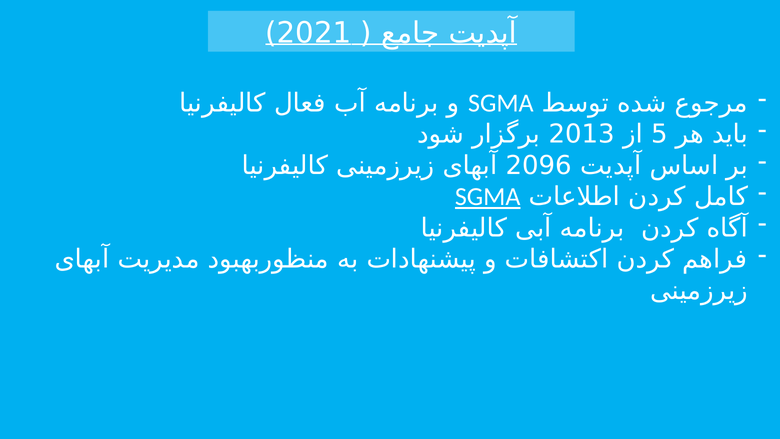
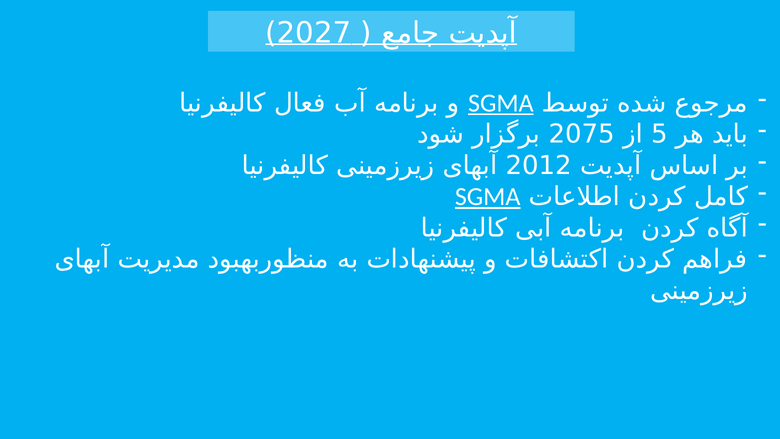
2021: 2021 -> 2027
SGMA at (501, 103) underline: none -> present
2013: 2013 -> 2075
2096: 2096 -> 2012
